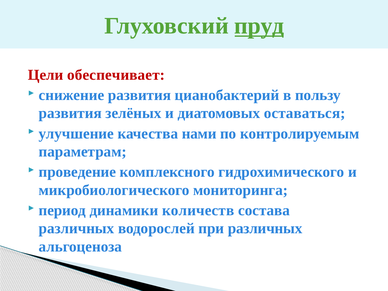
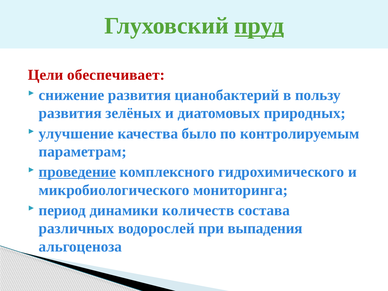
оставаться: оставаться -> природных
нами: нами -> было
проведение underline: none -> present
при различных: различных -> выпадения
